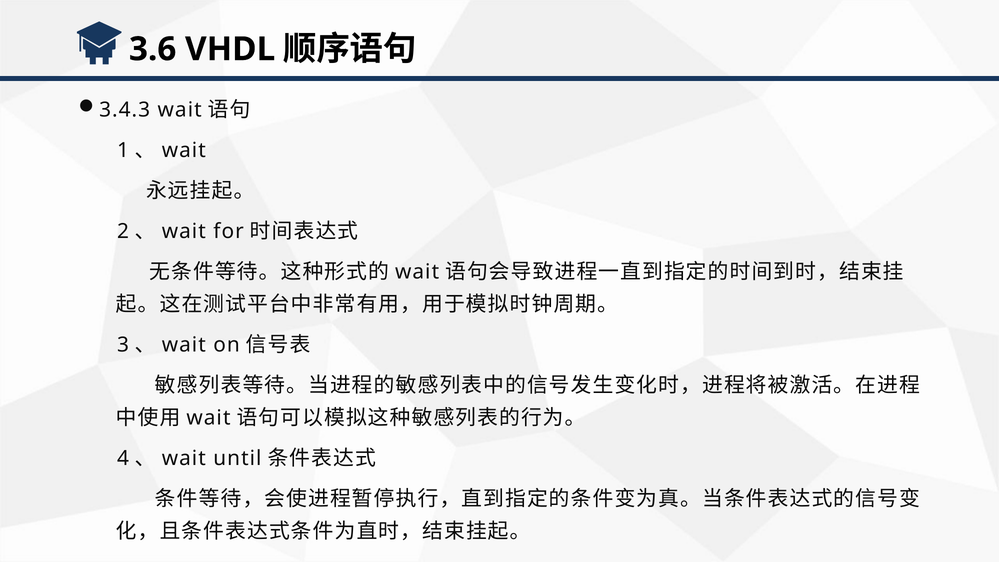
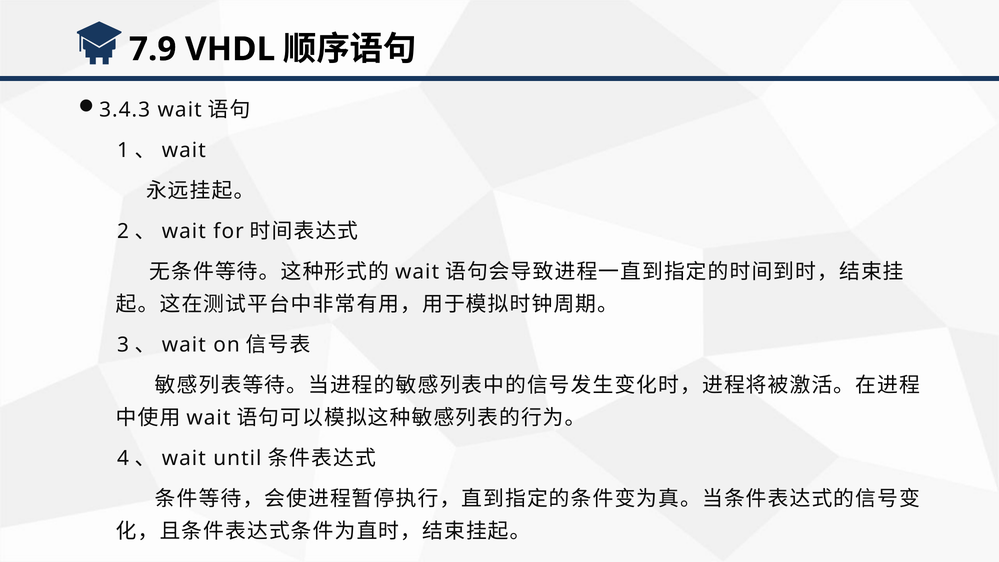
3.6: 3.6 -> 7.9
